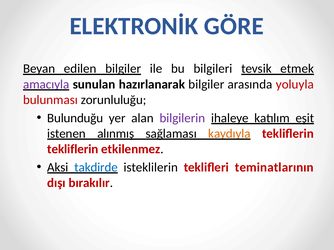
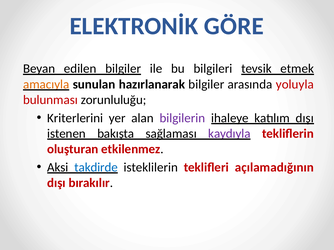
amacıyla colour: purple -> orange
Bulunduğu: Bulunduğu -> Kriterlerini
katılım eşit: eşit -> dışı
alınmış: alınmış -> bakışta
kaydıyla colour: orange -> purple
tekliflerin at (73, 149): tekliflerin -> oluşturan
teminatlarının: teminatlarının -> açılamadığının
